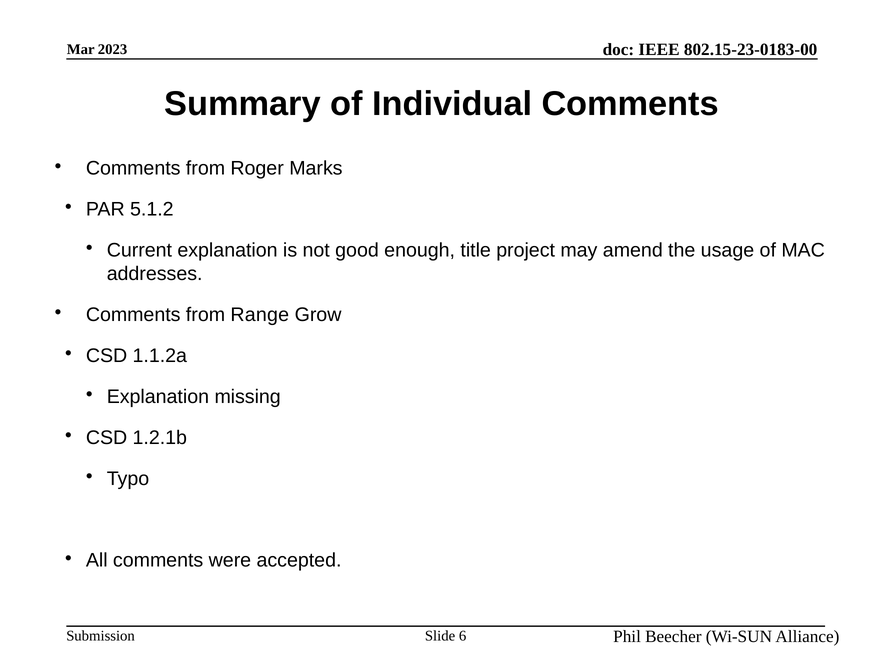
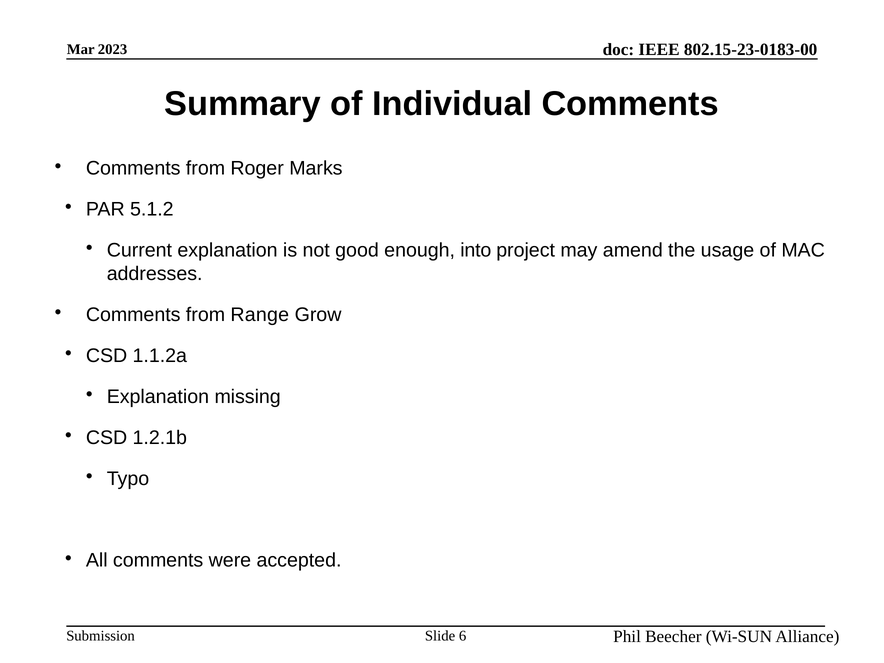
title: title -> into
